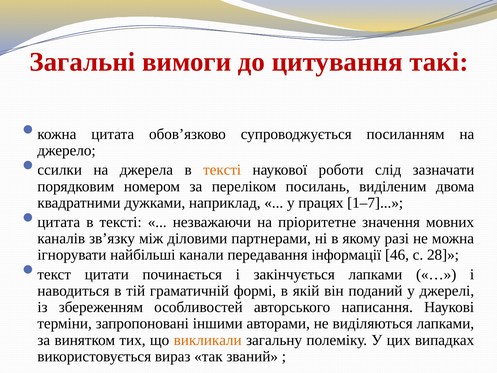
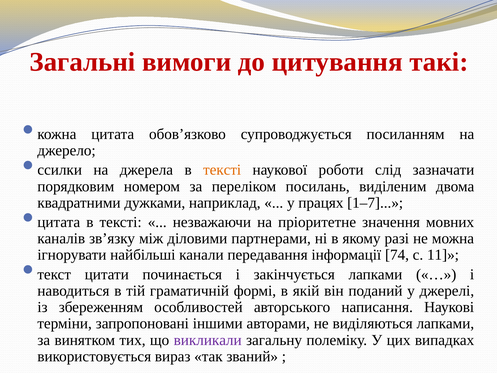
46: 46 -> 74
28: 28 -> 11
викликали colour: orange -> purple
